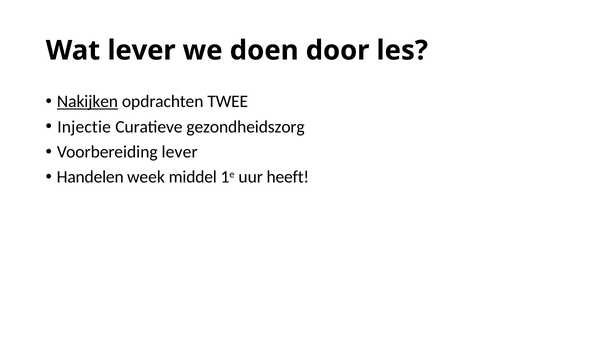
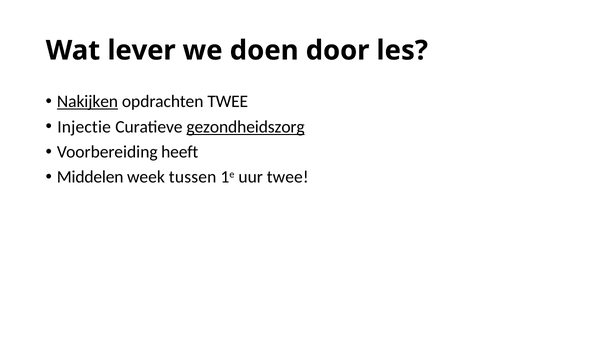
gezondheidszorg underline: none -> present
Voorbereiding lever: lever -> heeft
Handelen: Handelen -> Middelen
middel: middel -> tussen
uur heeft: heeft -> twee
